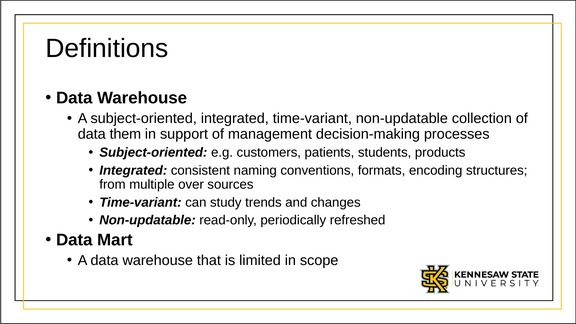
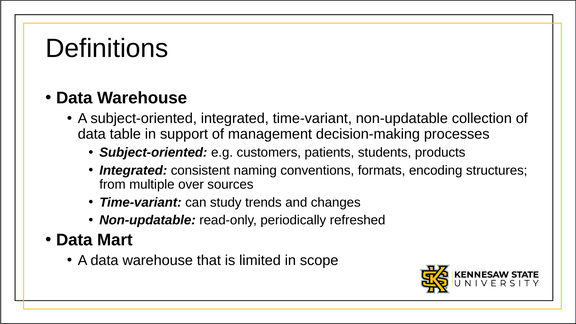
them: them -> table
